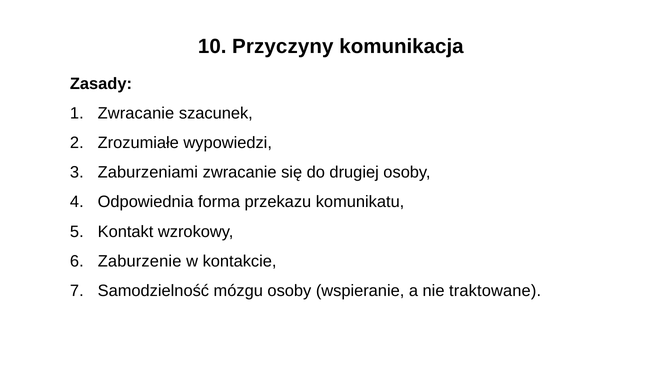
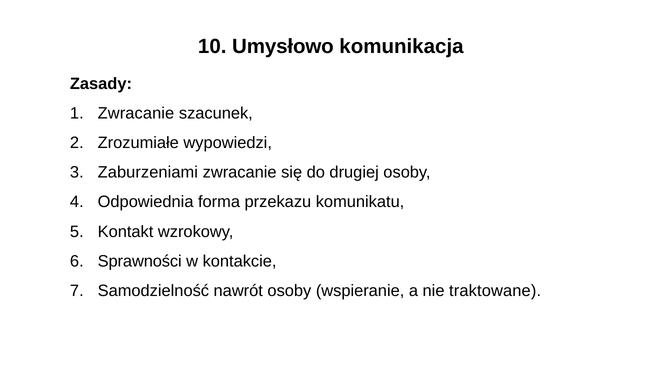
Przyczyny: Przyczyny -> Umysłowo
Zaburzenie: Zaburzenie -> Sprawności
mózgu: mózgu -> nawrót
